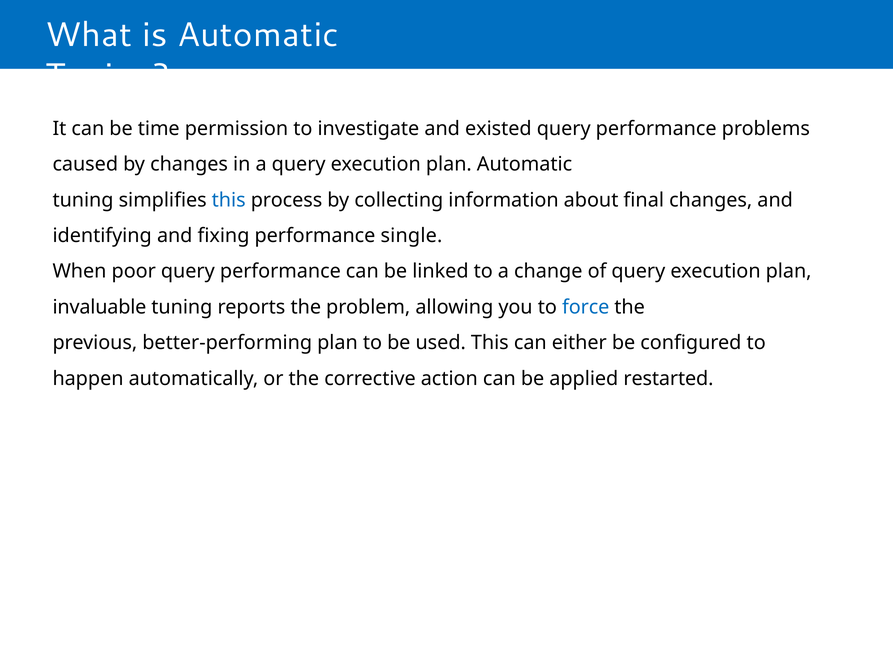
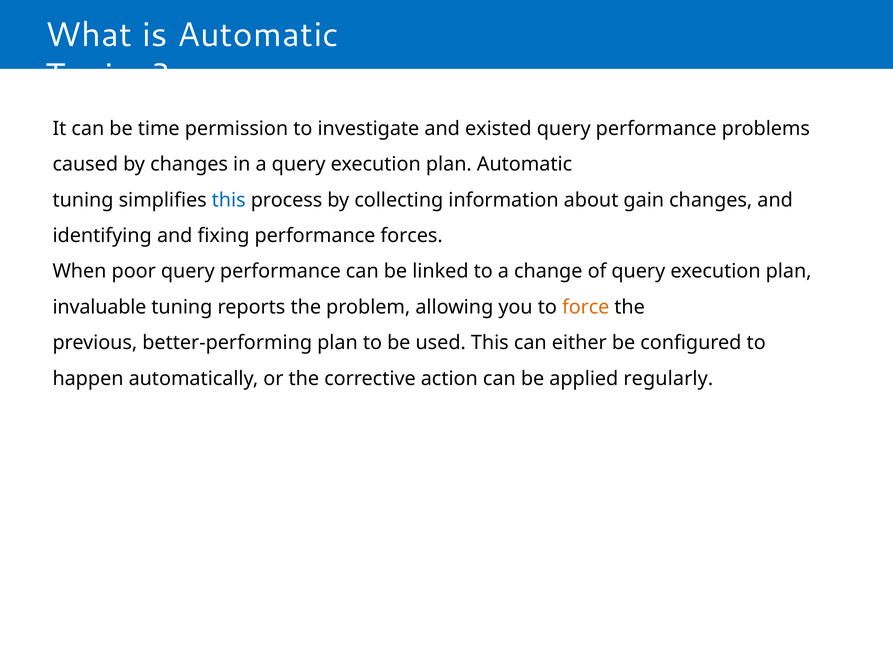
final: final -> gain
single: single -> forces
force colour: blue -> orange
restarted: restarted -> regularly
